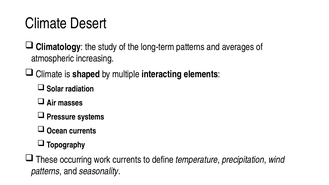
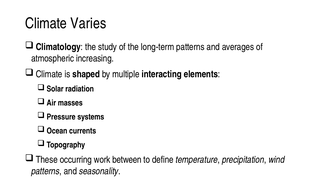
Desert: Desert -> Varies
work currents: currents -> between
